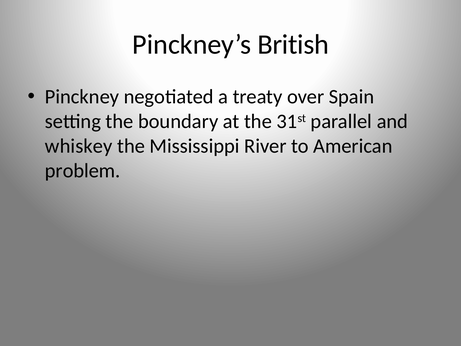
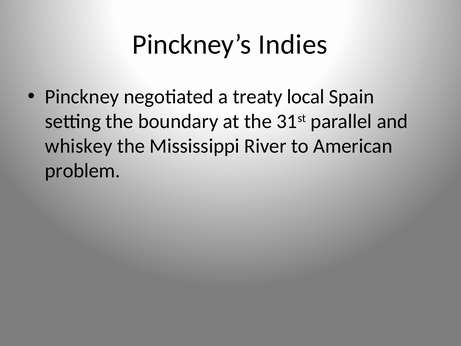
British: British -> Indies
over: over -> local
